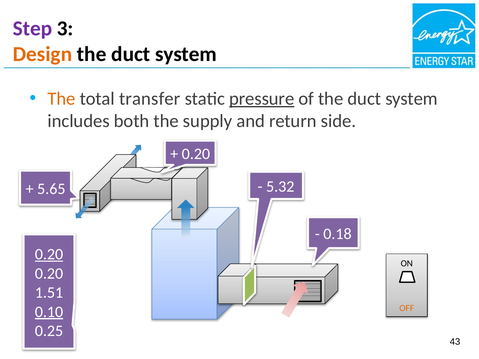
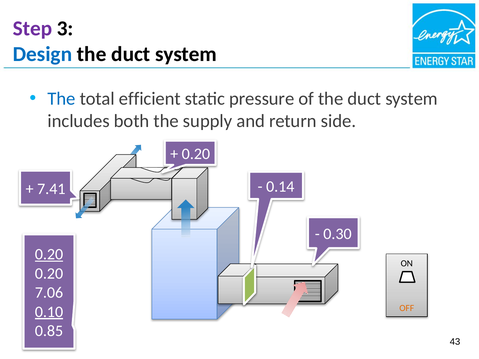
Design colour: orange -> blue
The at (62, 99) colour: orange -> blue
transfer: transfer -> efficient
pressure underline: present -> none
5.32: 5.32 -> 0.14
5.65: 5.65 -> 7.41
0.18: 0.18 -> 0.30
1.51: 1.51 -> 7.06
0.25: 0.25 -> 0.85
